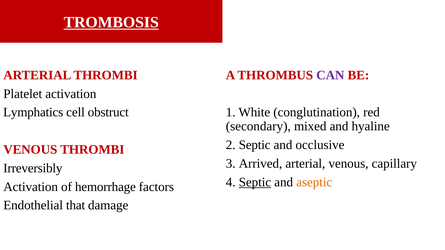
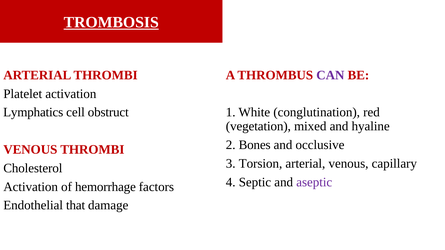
secondary: secondary -> vegetation
2 Septic: Septic -> Bones
Arrived: Arrived -> Torsion
Irreversibly: Irreversibly -> Cholesterol
Septic at (255, 182) underline: present -> none
aseptic colour: orange -> purple
